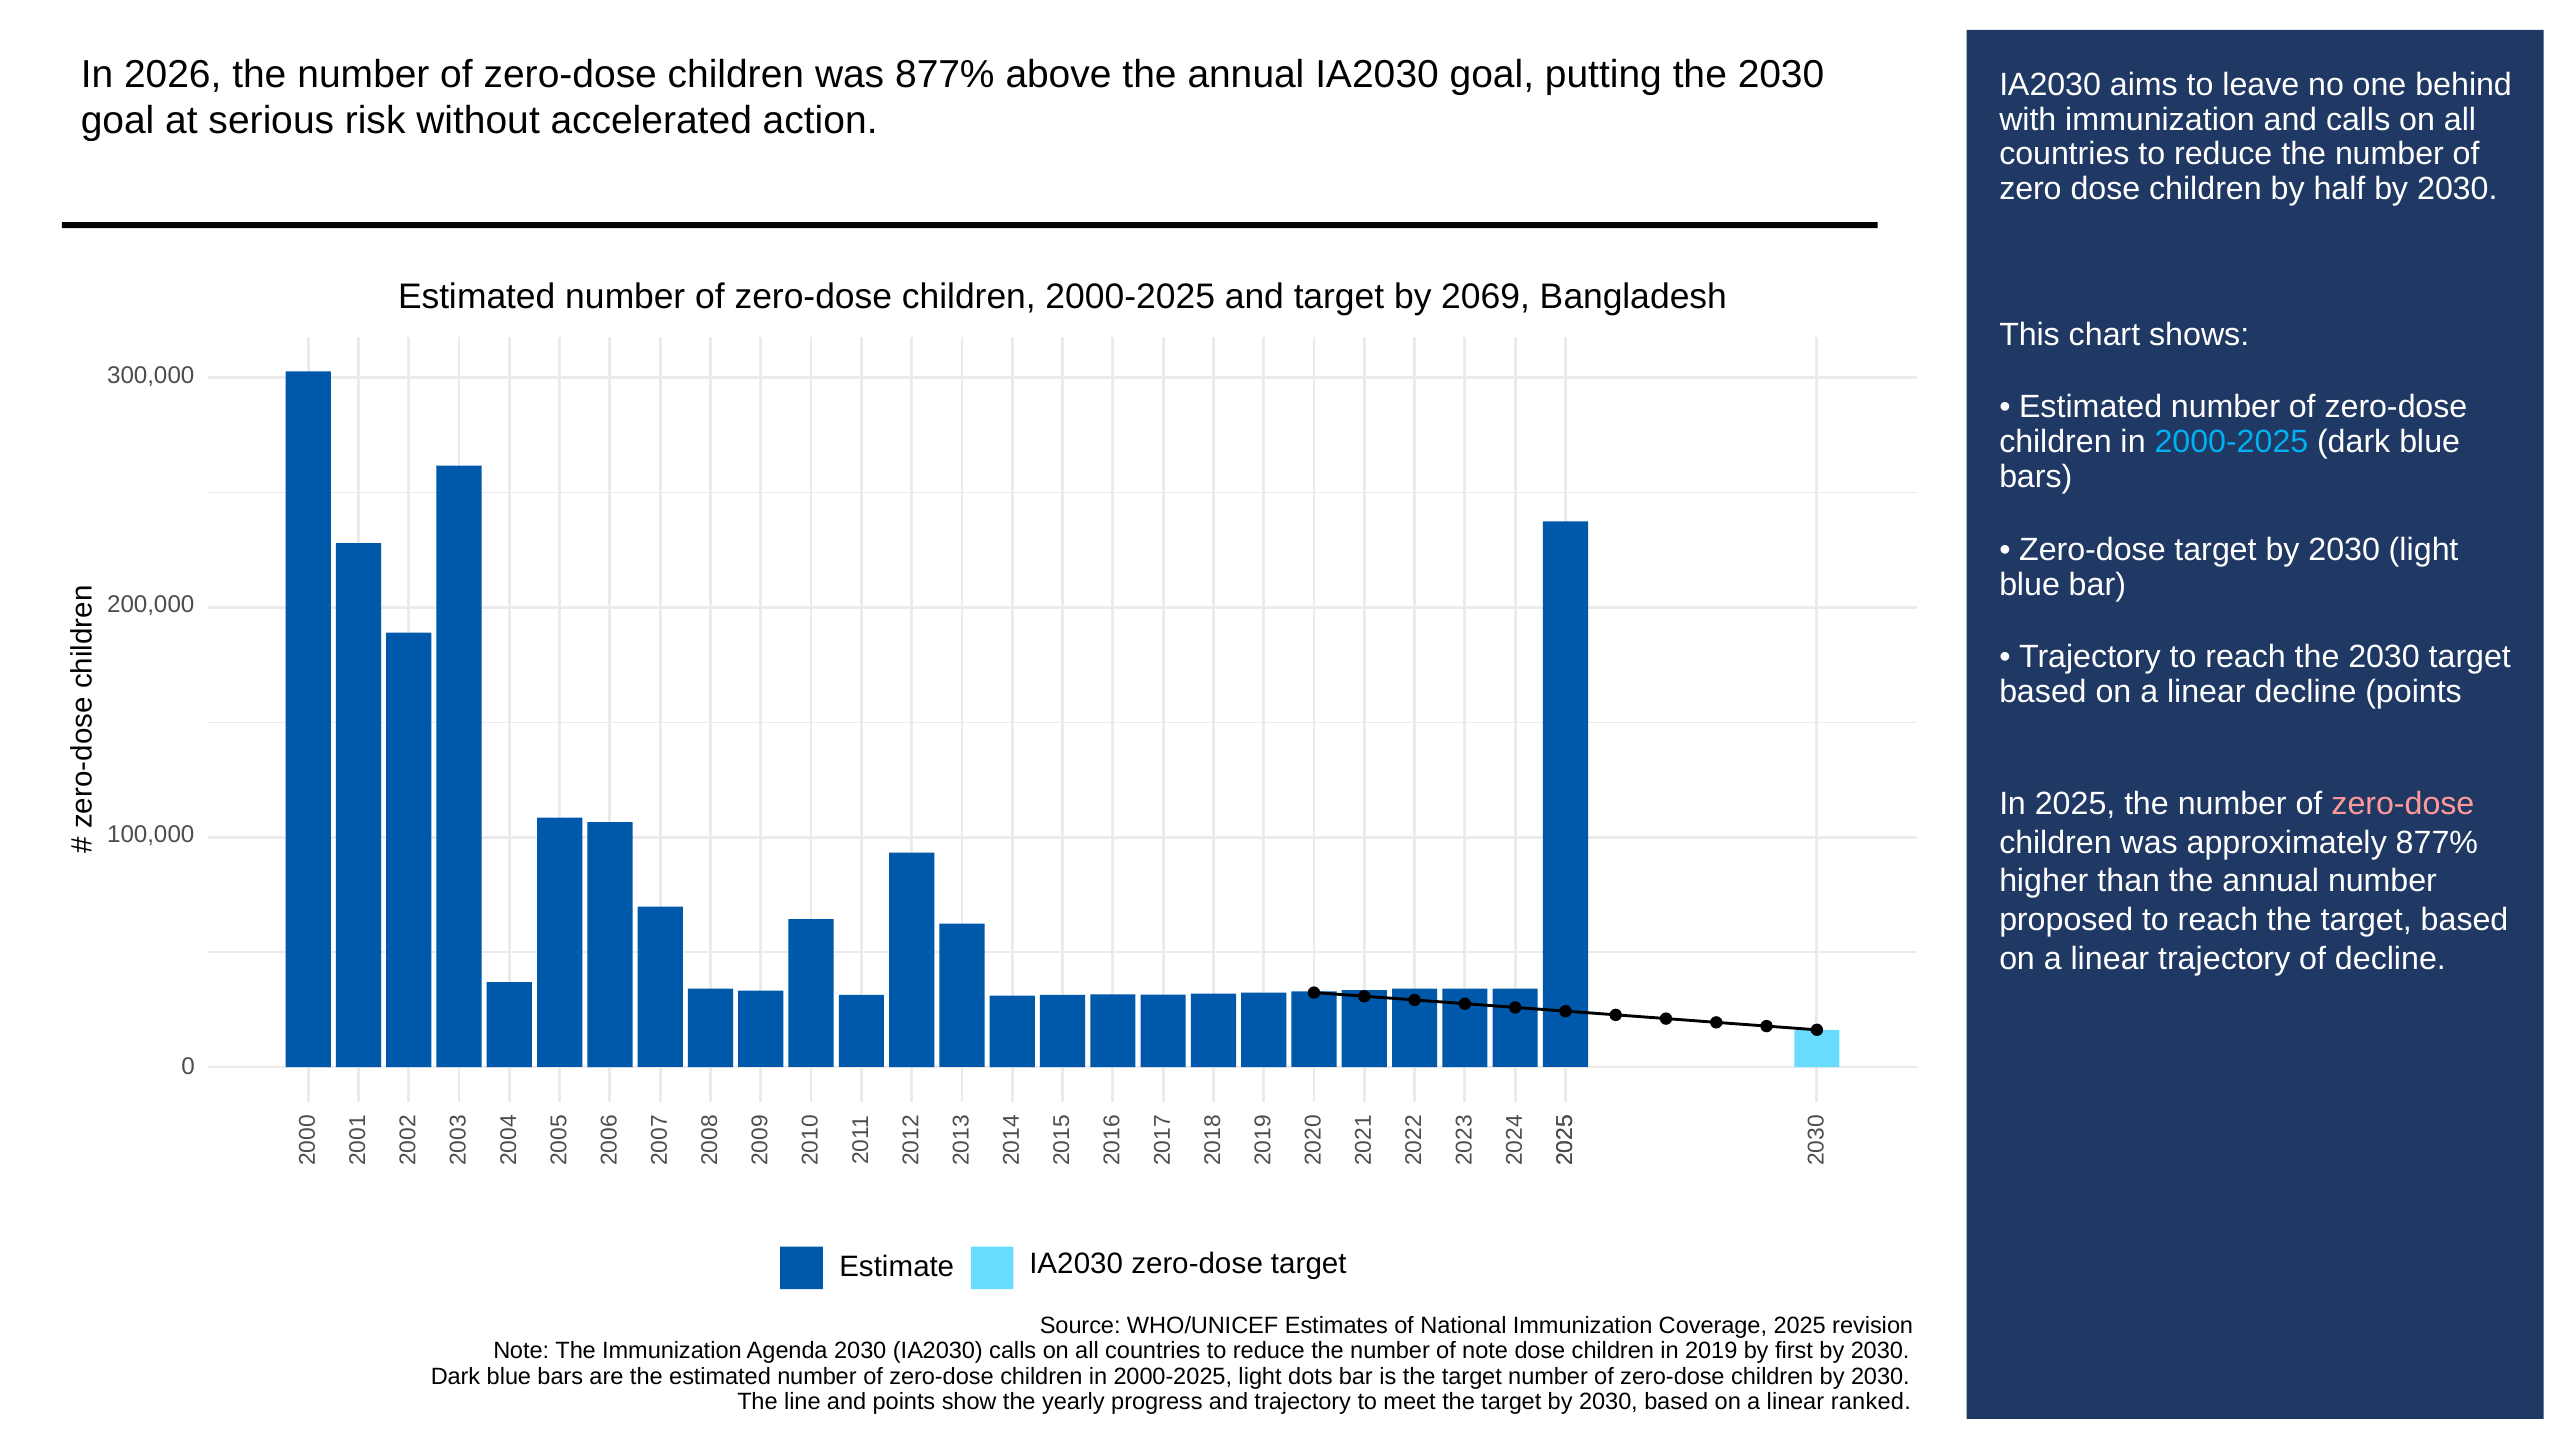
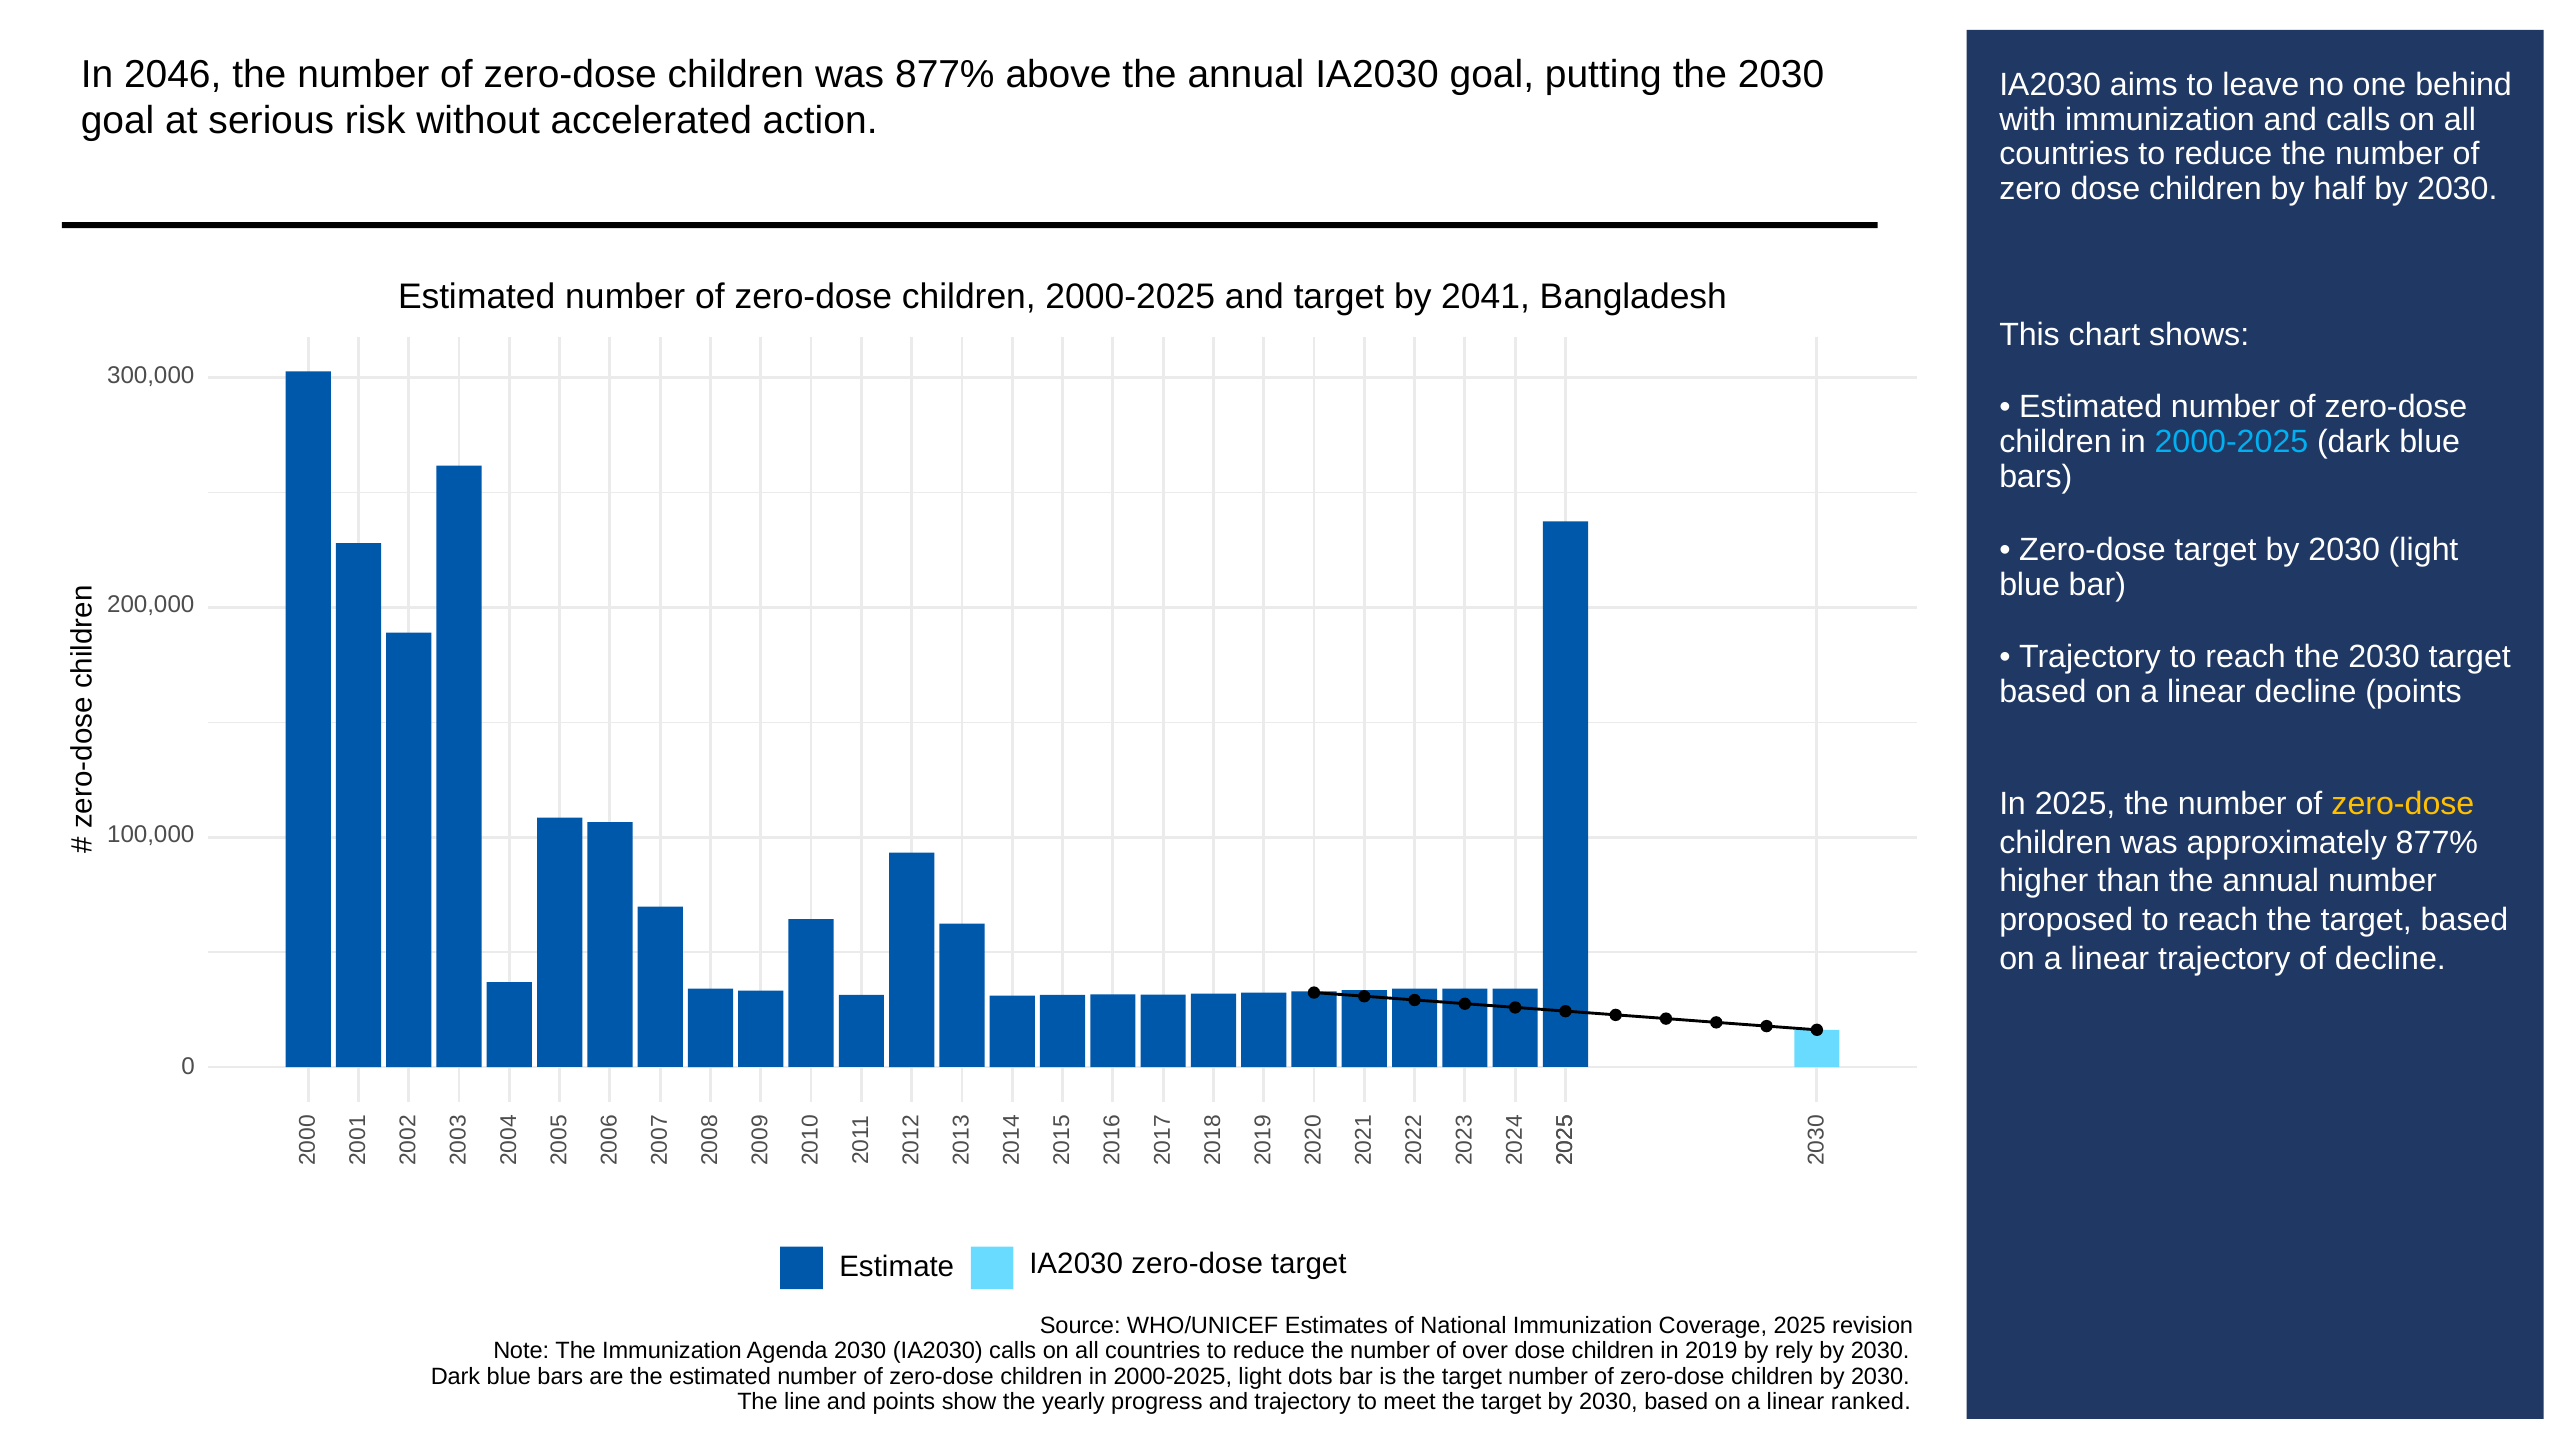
2026: 2026 -> 2046
2069: 2069 -> 2041
zero-dose at (2403, 804) colour: pink -> yellow
of note: note -> over
first: first -> rely
